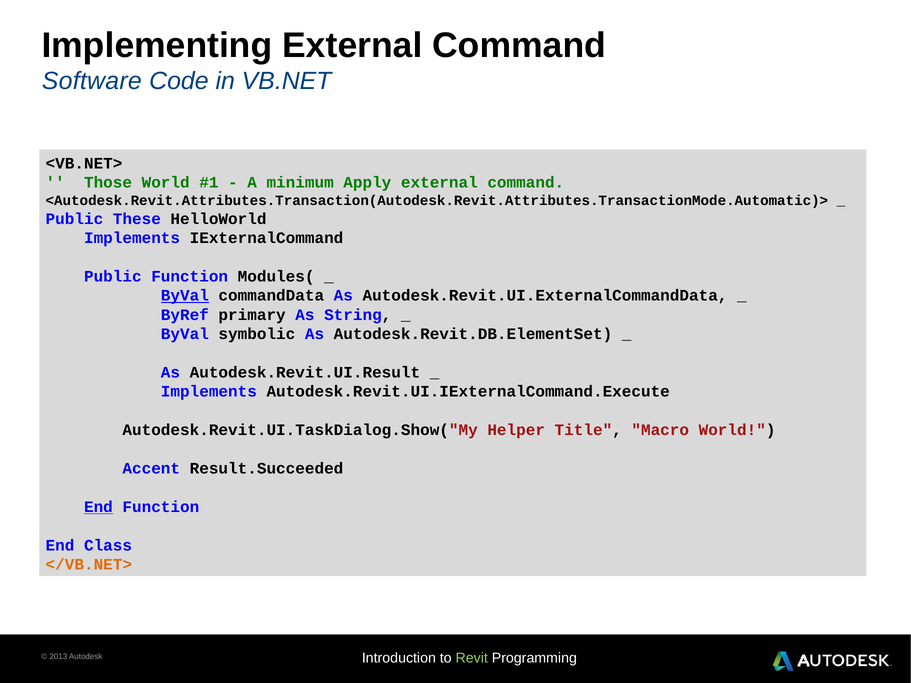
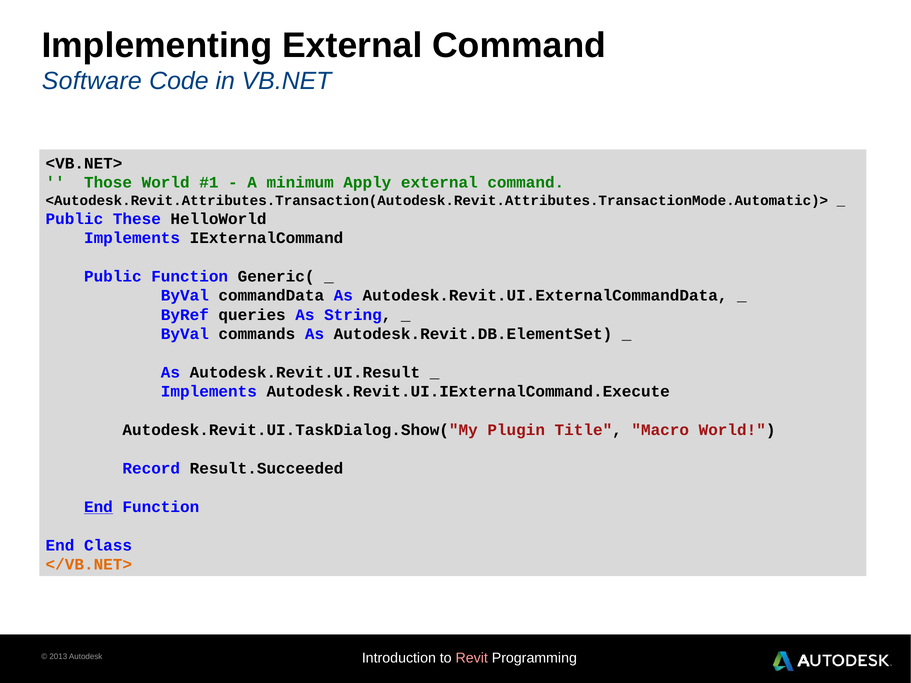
Modules(: Modules( -> Generic(
ByVal at (185, 296) underline: present -> none
primary: primary -> queries
symbolic: symbolic -> commands
Helper: Helper -> Plugin
Accent: Accent -> Record
Revit colour: light green -> pink
